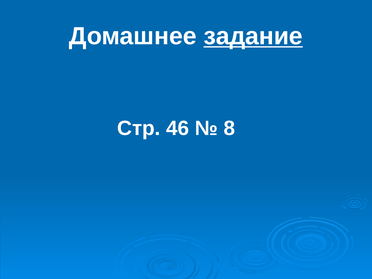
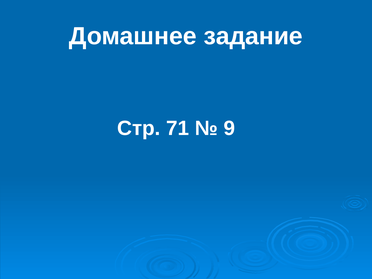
задание underline: present -> none
46: 46 -> 71
8: 8 -> 9
